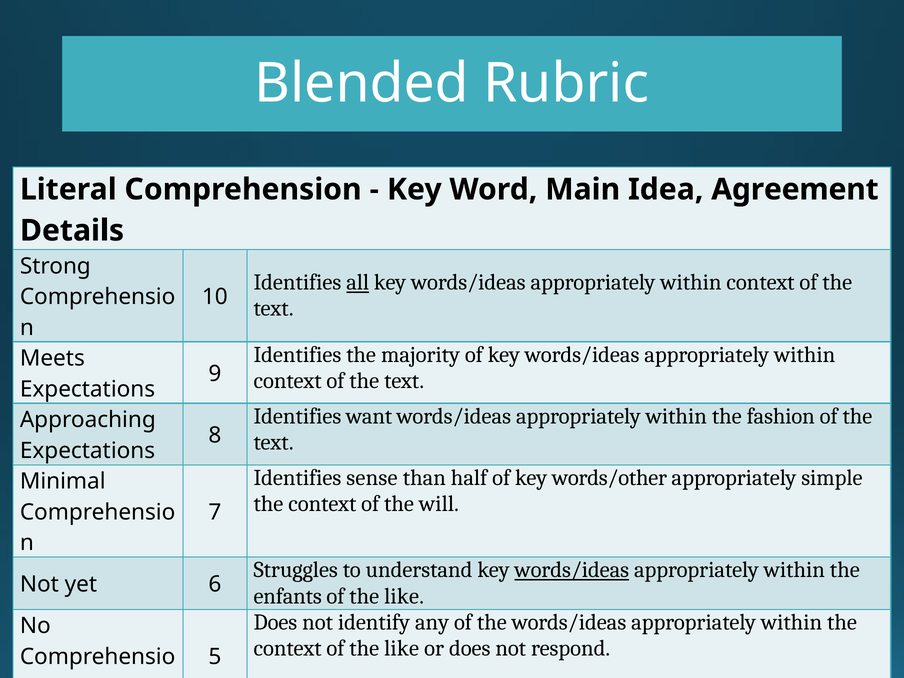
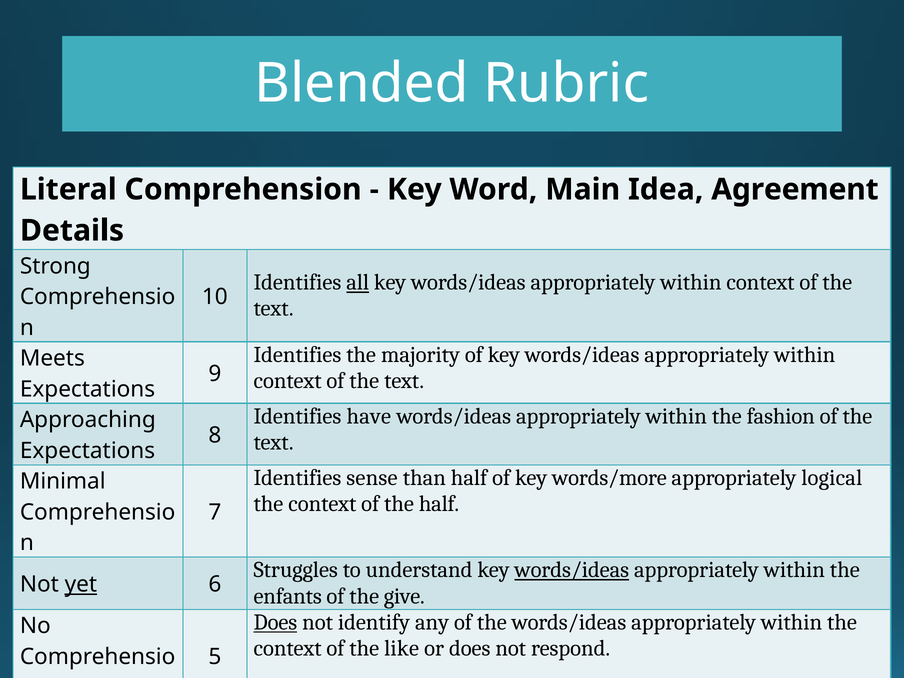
want: want -> have
words/other: words/other -> words/more
simple: simple -> logical
the will: will -> half
yet underline: none -> present
like at (404, 596): like -> give
Does at (275, 622) underline: none -> present
